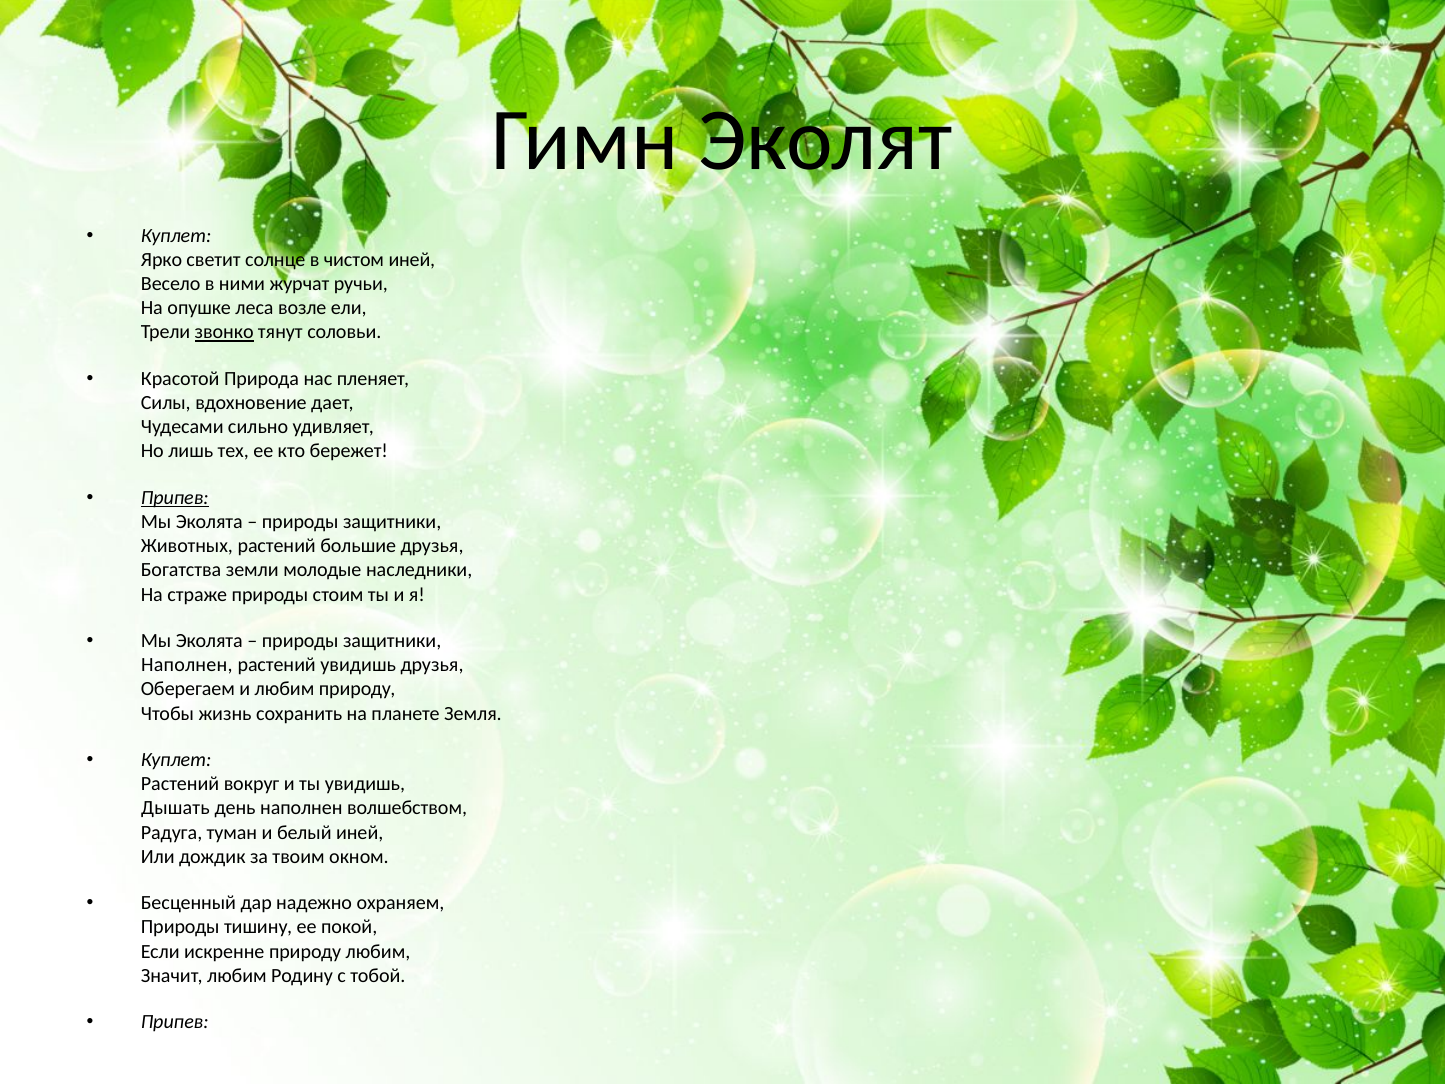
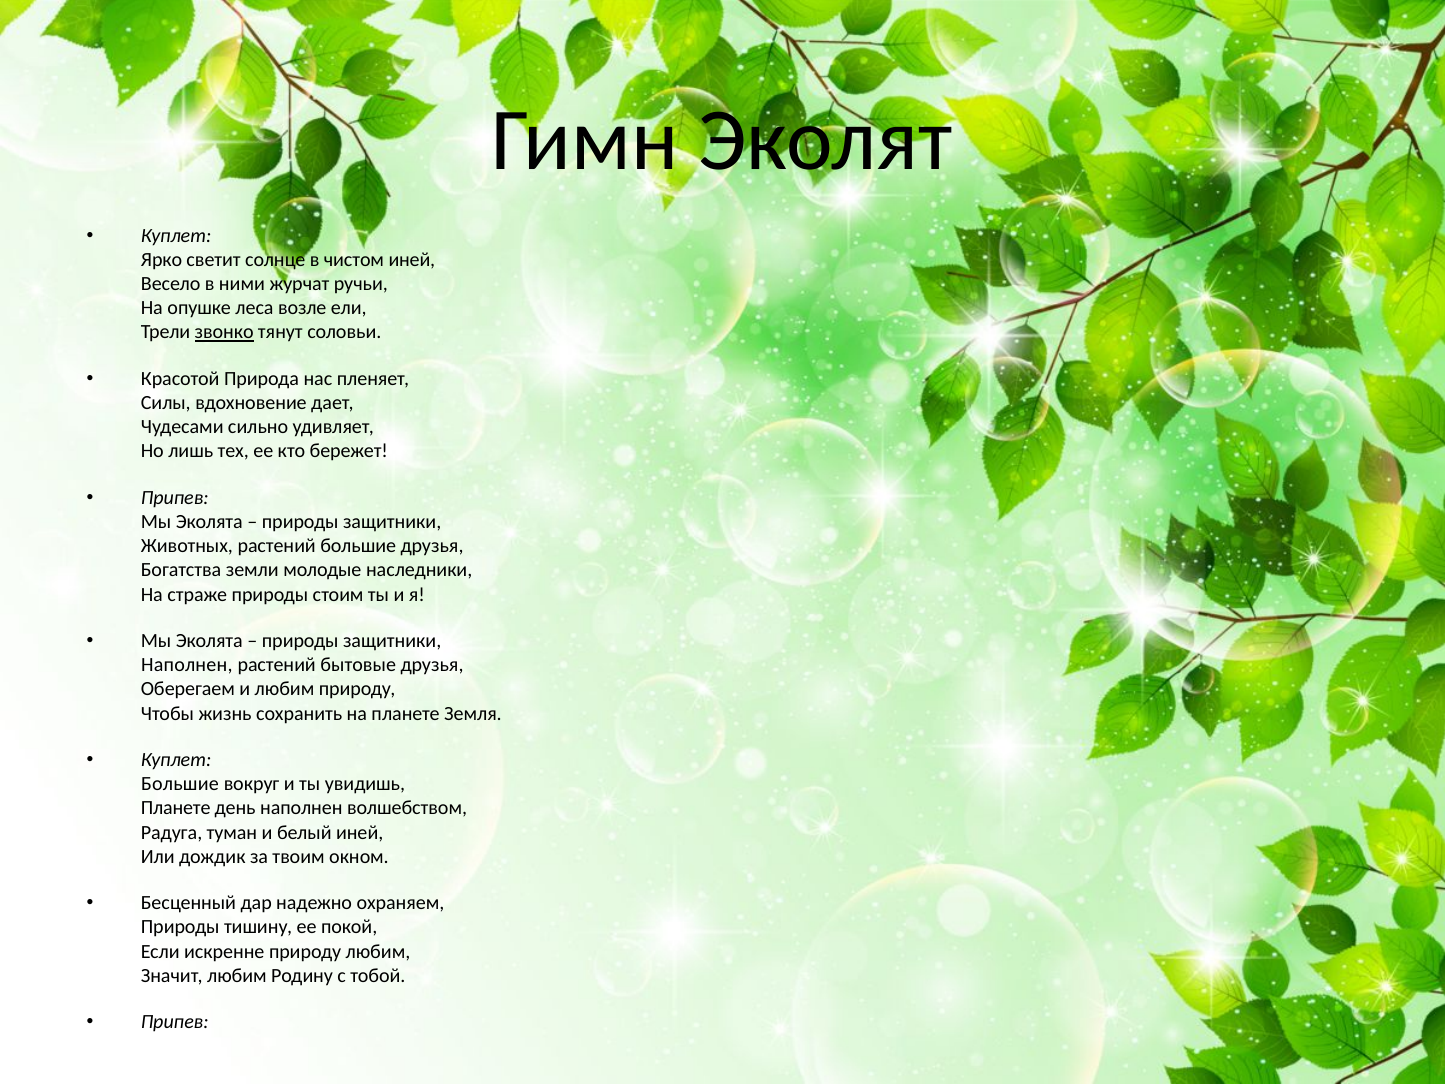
Припев at (175, 498) underline: present -> none
растений увидишь: увидишь -> бытовые
Растений at (180, 784): Растений -> Большие
Дышать at (176, 808): Дышать -> Планете
